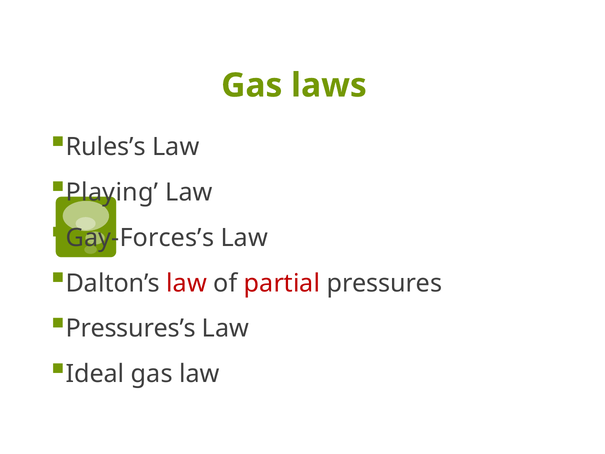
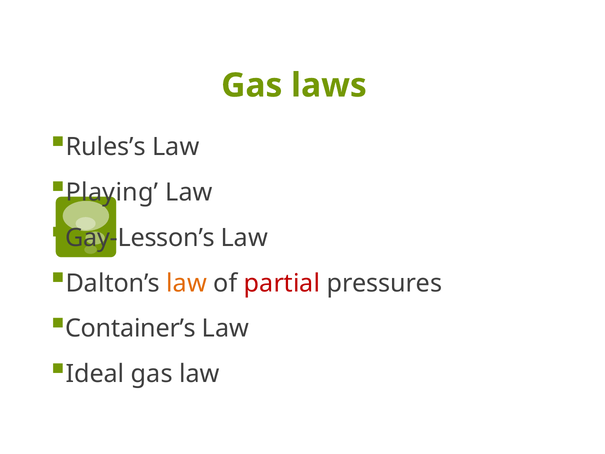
Gay-Forces’s: Gay-Forces’s -> Gay-Lesson’s
law at (187, 283) colour: red -> orange
Pressures’s: Pressures’s -> Container’s
